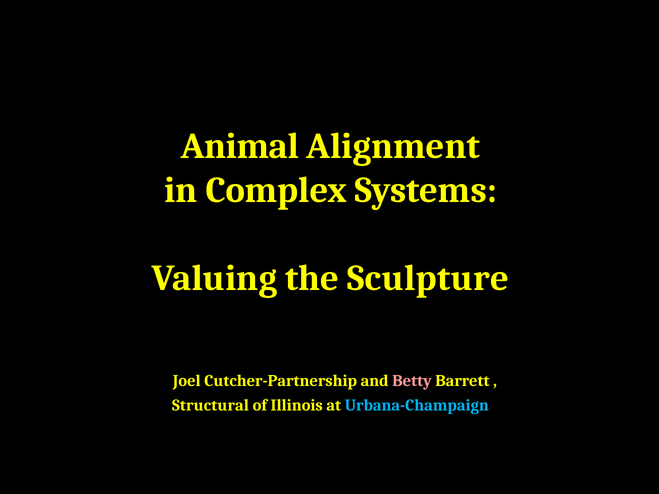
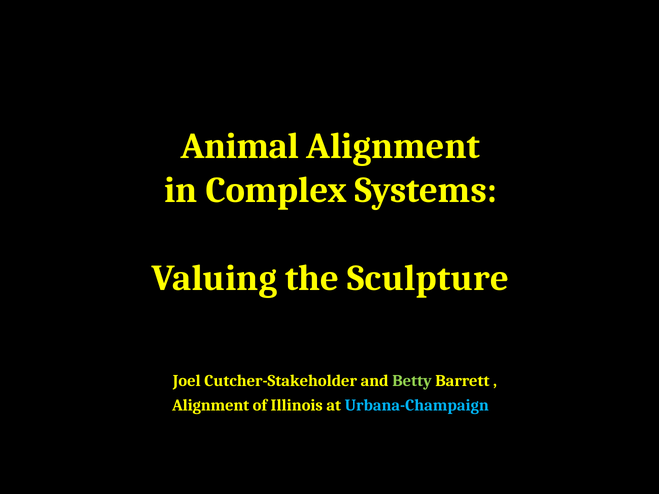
Cutcher-Partnership: Cutcher-Partnership -> Cutcher-Stakeholder
Betty colour: pink -> light green
Structural at (211, 405): Structural -> Alignment
